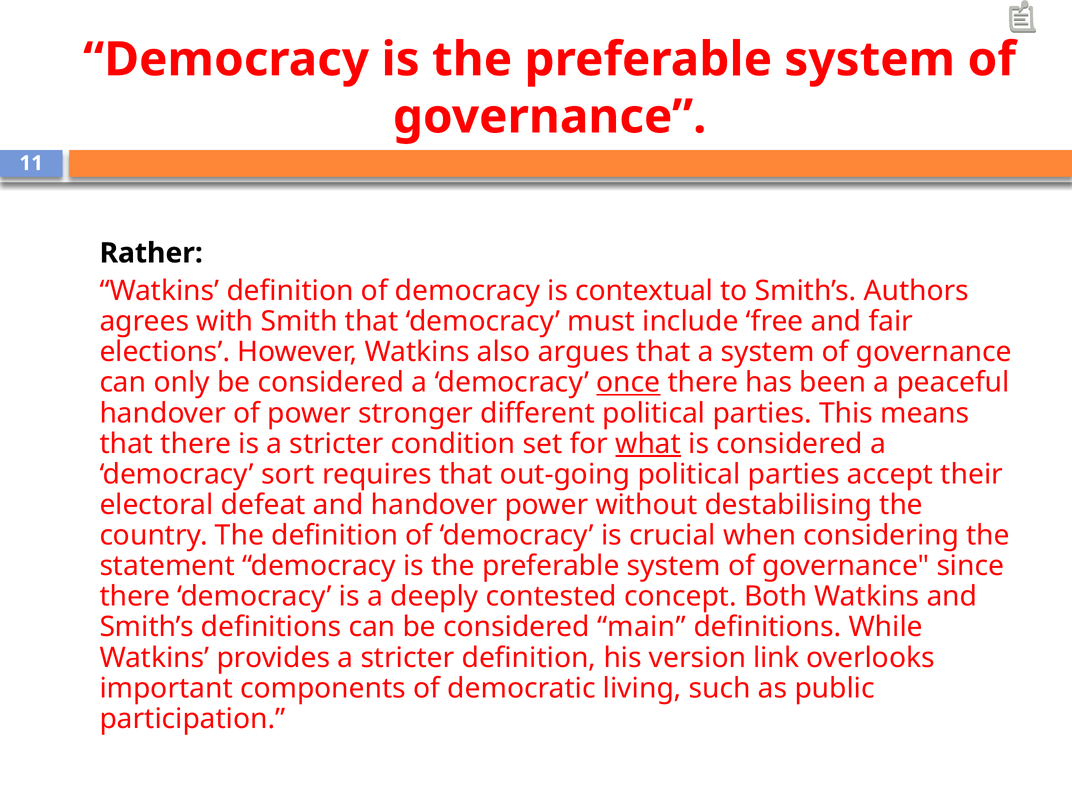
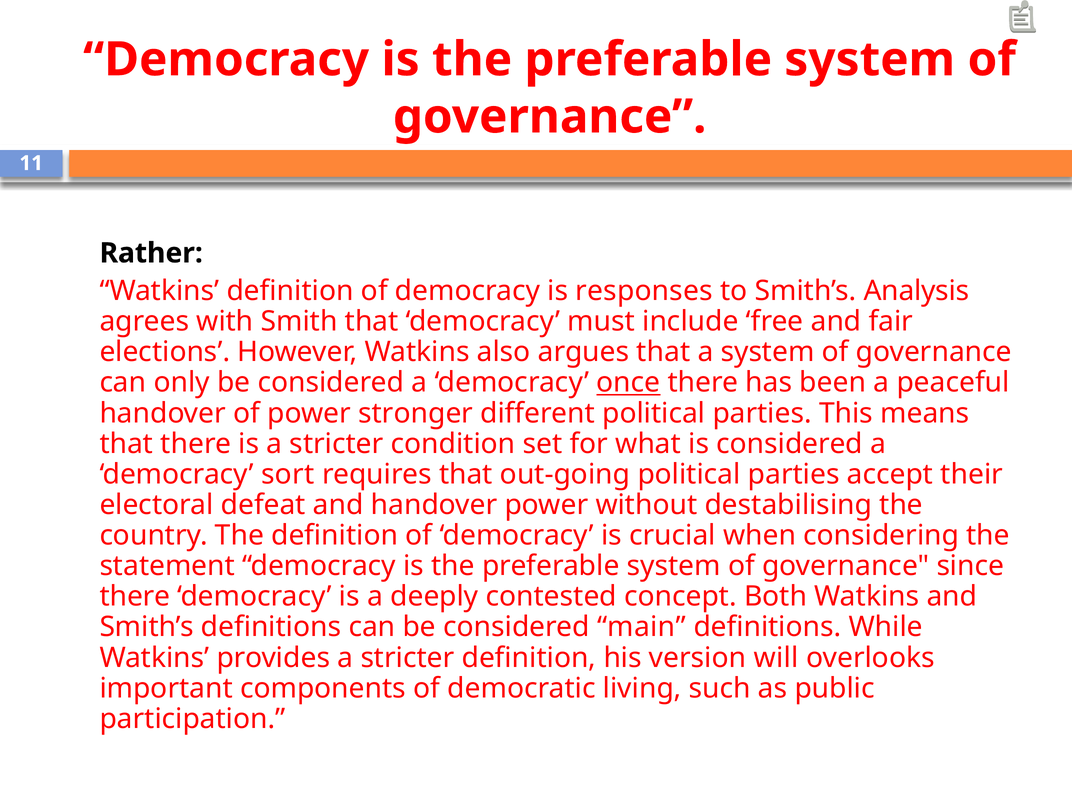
contextual: contextual -> responses
Authors: Authors -> Analysis
what underline: present -> none
link: link -> will
